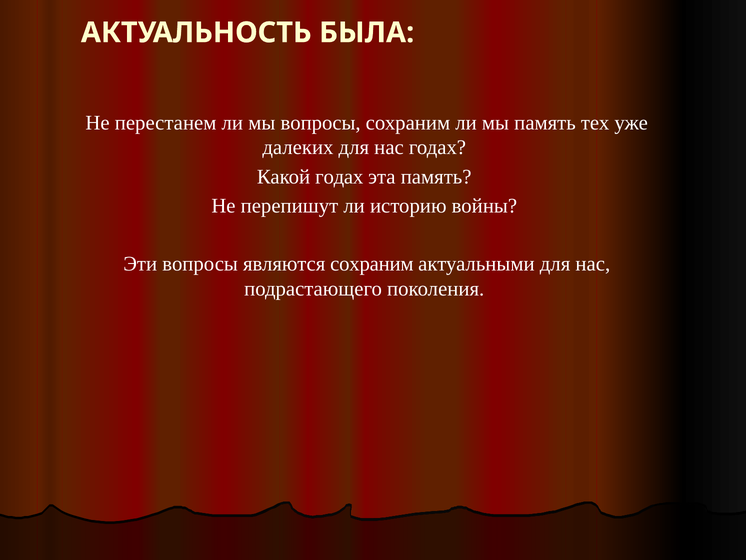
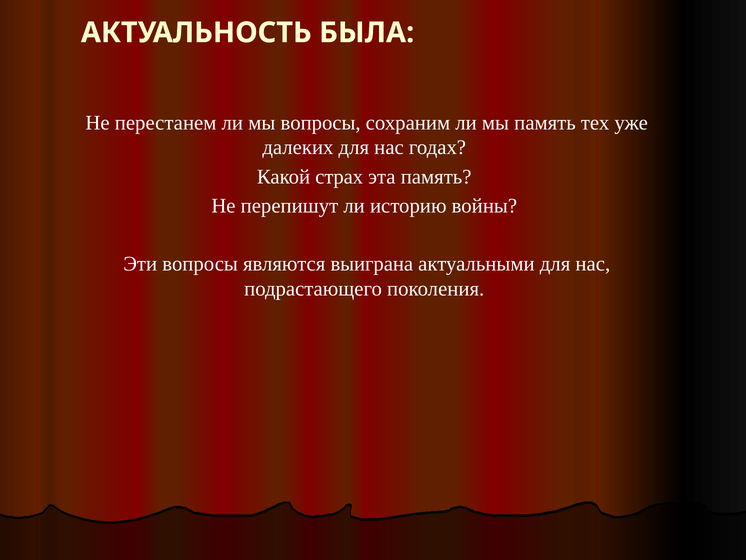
Какой годах: годах -> страх
являются сохраним: сохраним -> выиграна
